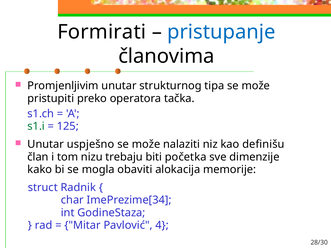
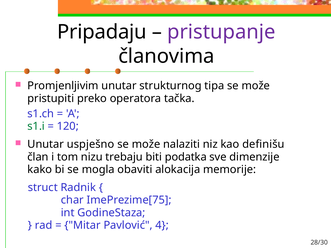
Formirati: Formirati -> Pripadaju
pristupanje colour: blue -> purple
125: 125 -> 120
početka: početka -> podatka
ImePrezime[34: ImePrezime[34 -> ImePrezime[75
